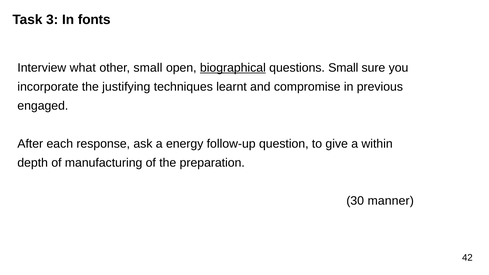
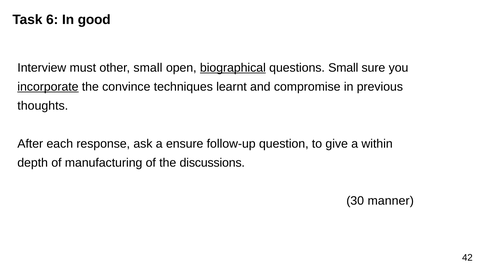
3: 3 -> 6
fonts: fonts -> good
what: what -> must
incorporate underline: none -> present
justifying: justifying -> convince
engaged: engaged -> thoughts
energy: energy -> ensure
preparation: preparation -> discussions
